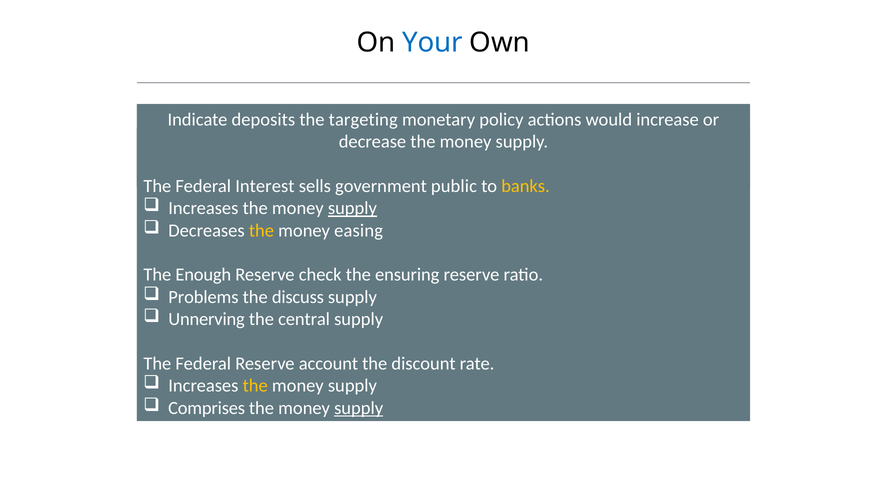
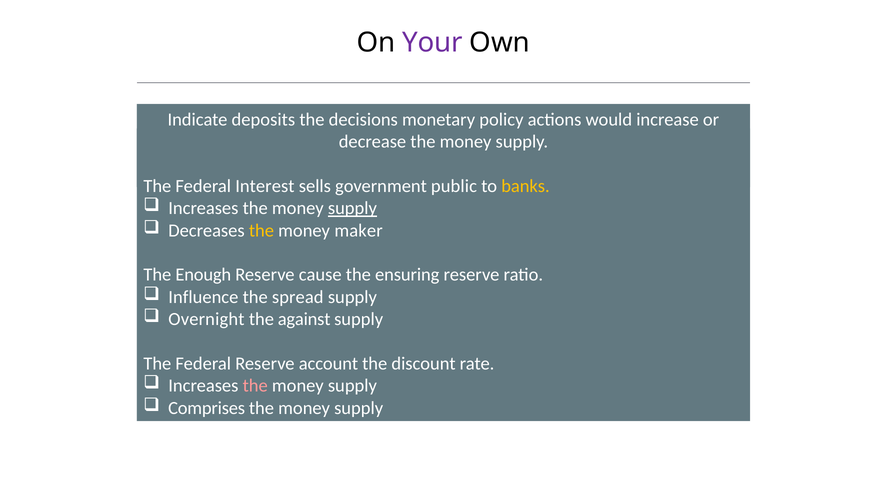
Your colour: blue -> purple
targeting: targeting -> decisions
easing: easing -> maker
check: check -> cause
Problems: Problems -> Influence
discuss: discuss -> spread
Unnerving: Unnerving -> Overnight
central: central -> against
the at (255, 386) colour: yellow -> pink
supply at (359, 408) underline: present -> none
